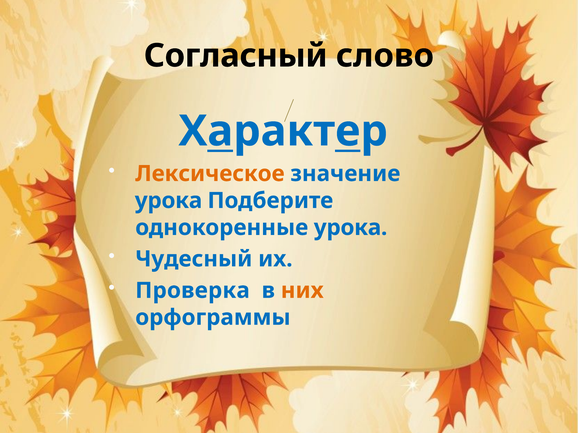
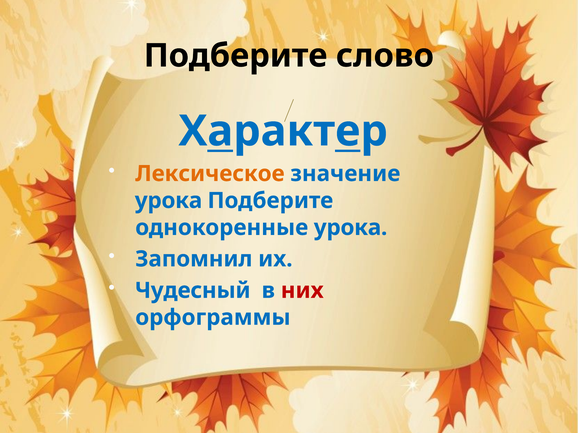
Согласный at (236, 56): Согласный -> Подберите
Чудесный: Чудесный -> Запомнил
Проверка: Проверка -> Чудесный
них colour: orange -> red
